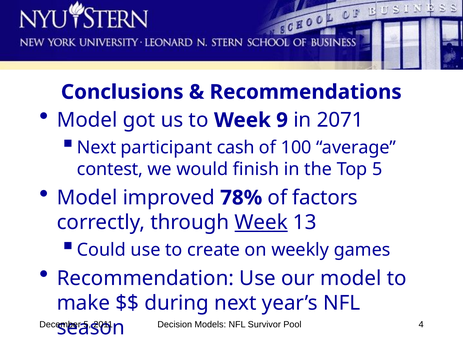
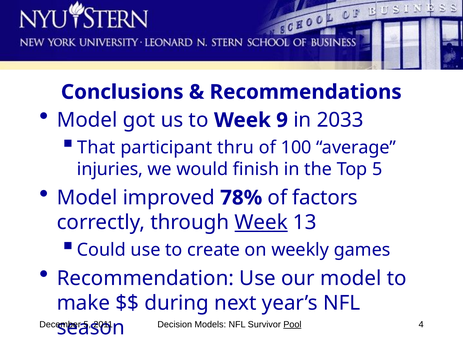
2071: 2071 -> 2033
Next at (97, 148): Next -> That
cash: cash -> thru
contest: contest -> injuries
Pool underline: none -> present
